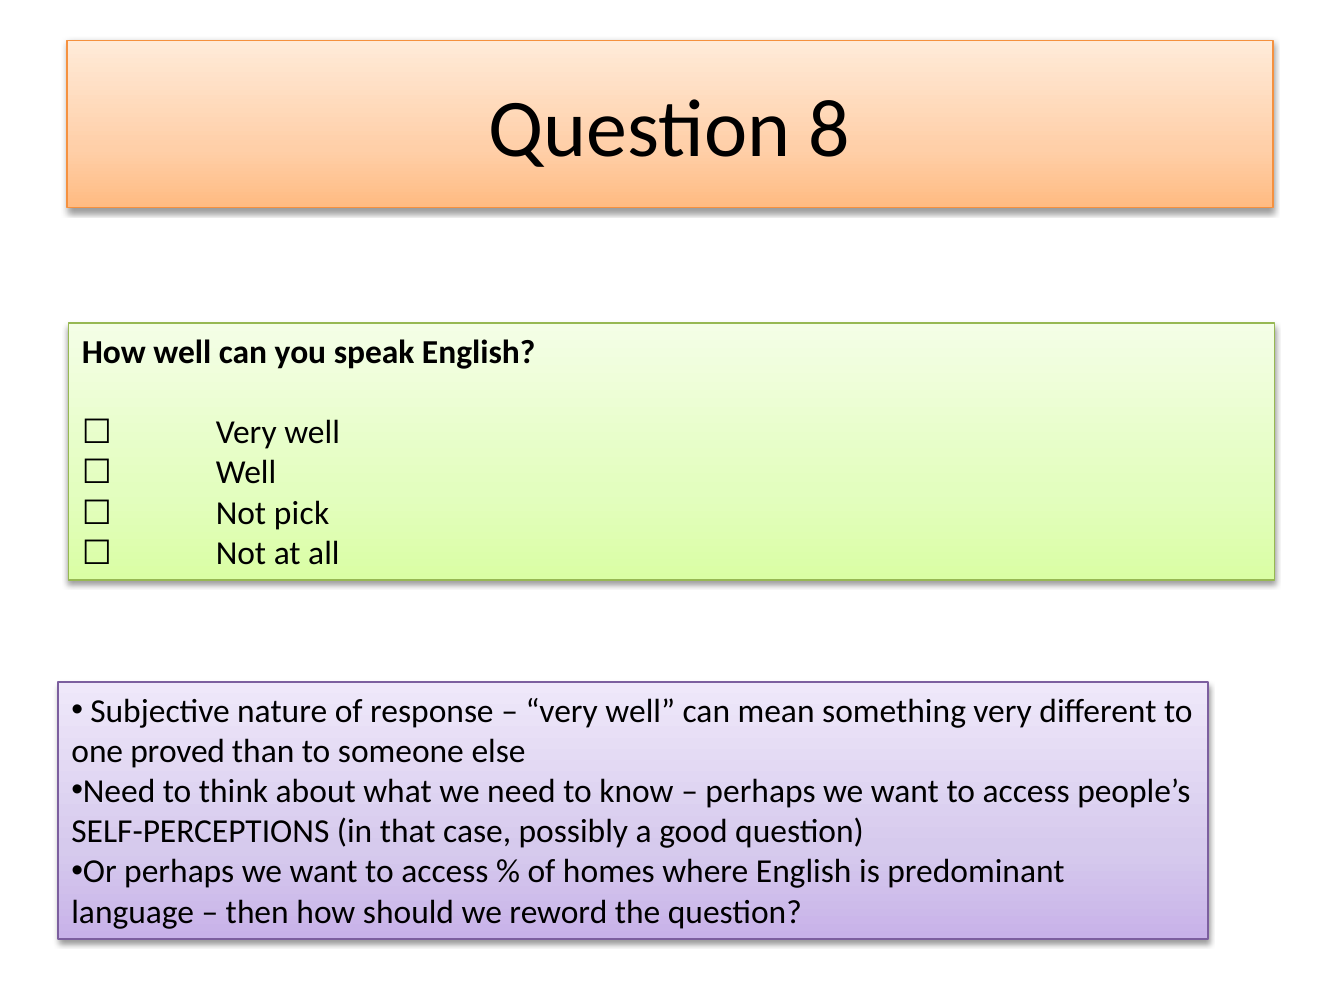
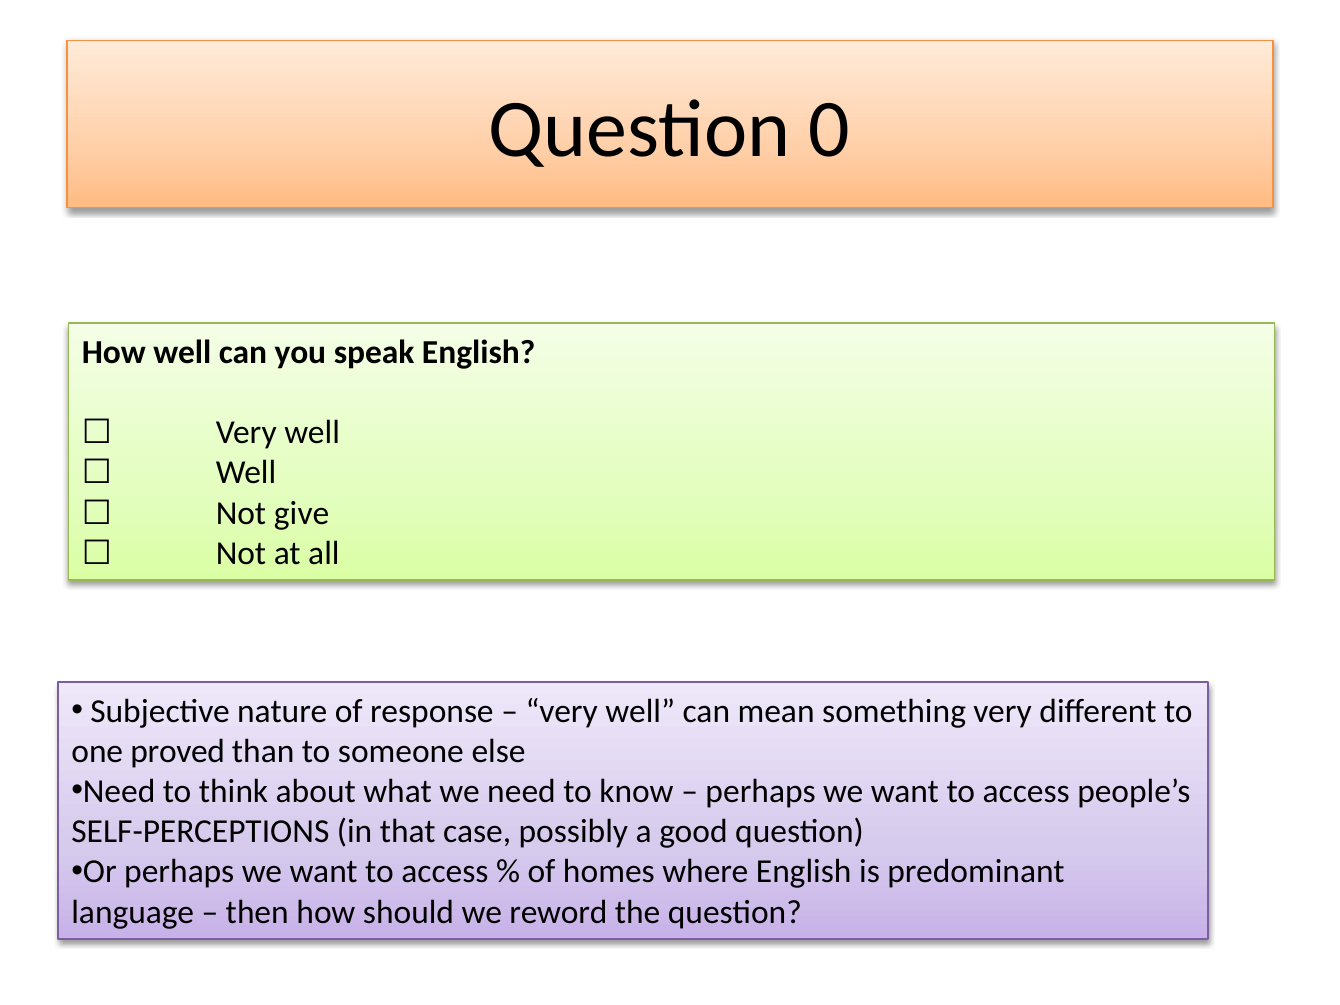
8: 8 -> 0
pick: pick -> give
